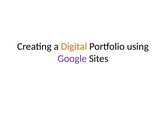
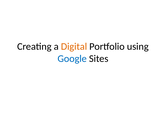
Google colour: purple -> blue
